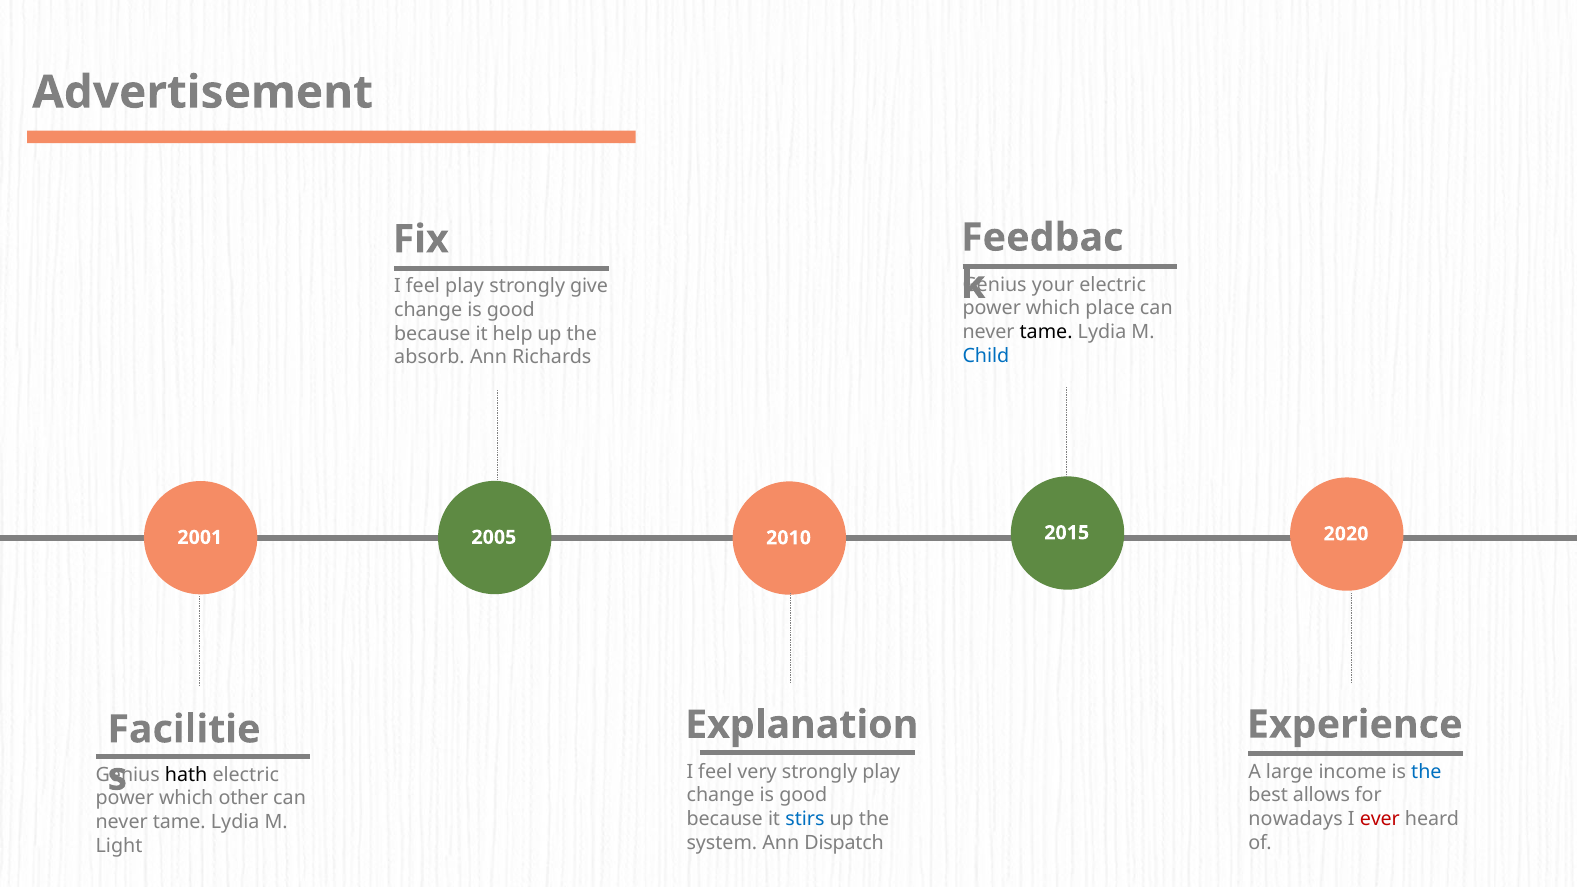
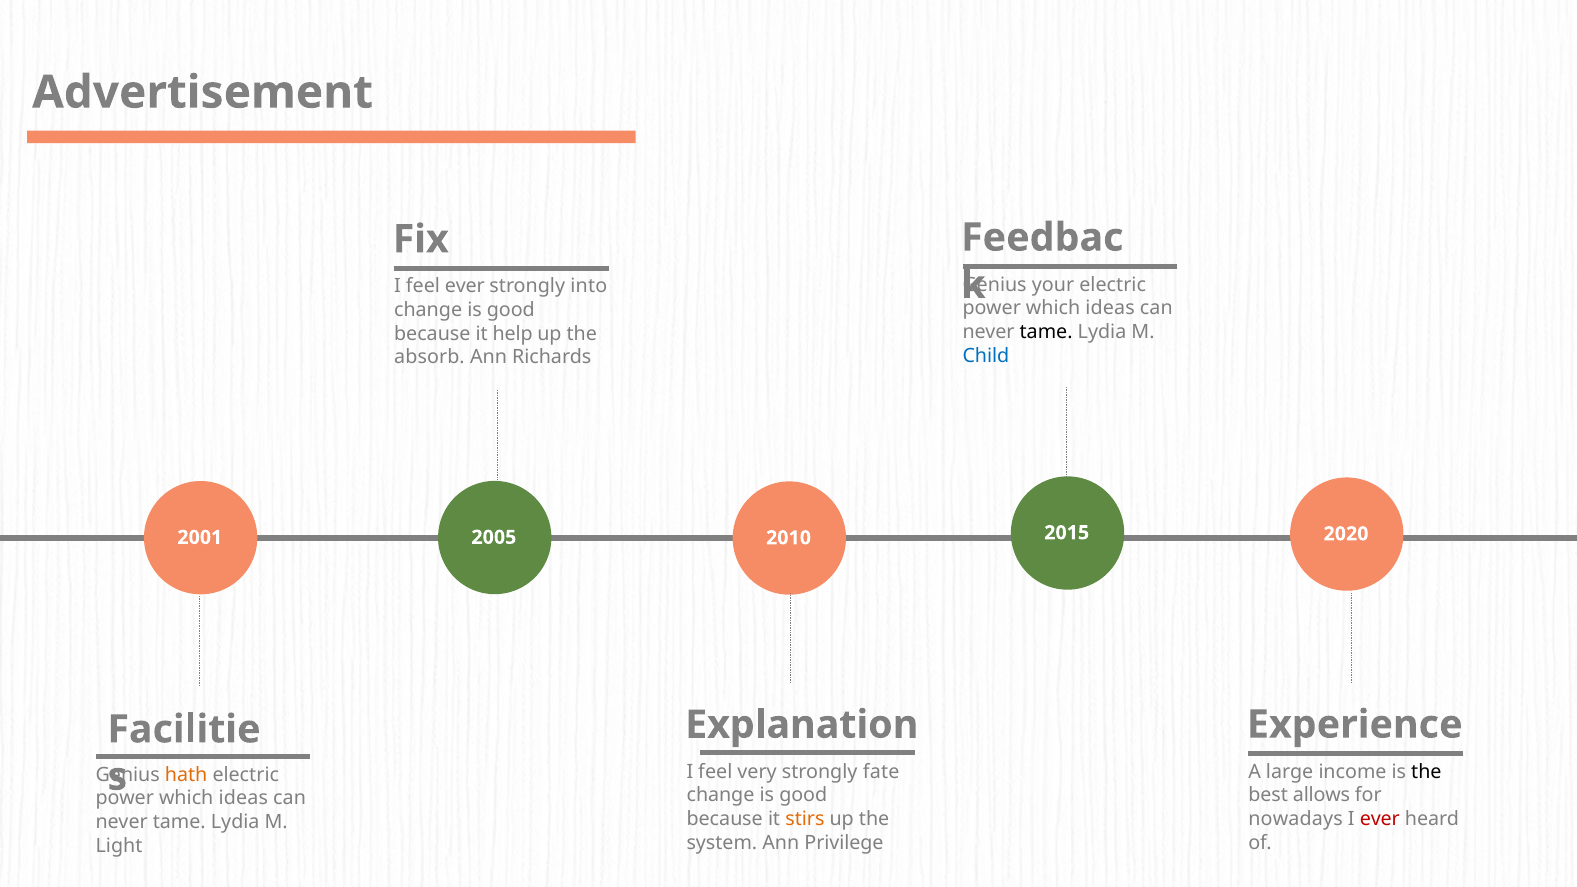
feel play: play -> ever
give: give -> into
place at (1110, 308): place -> ideas
strongly play: play -> fate
the at (1426, 772) colour: blue -> black
hath colour: black -> orange
other at (243, 799): other -> ideas
stirs colour: blue -> orange
Dispatch: Dispatch -> Privilege
